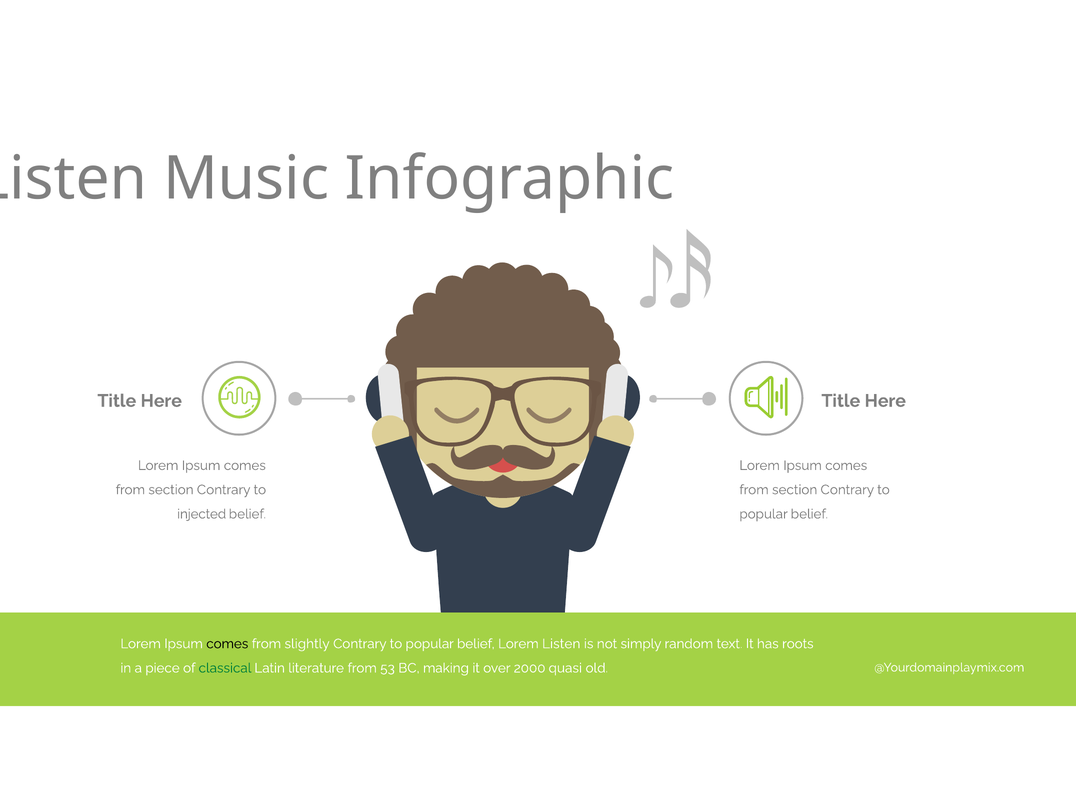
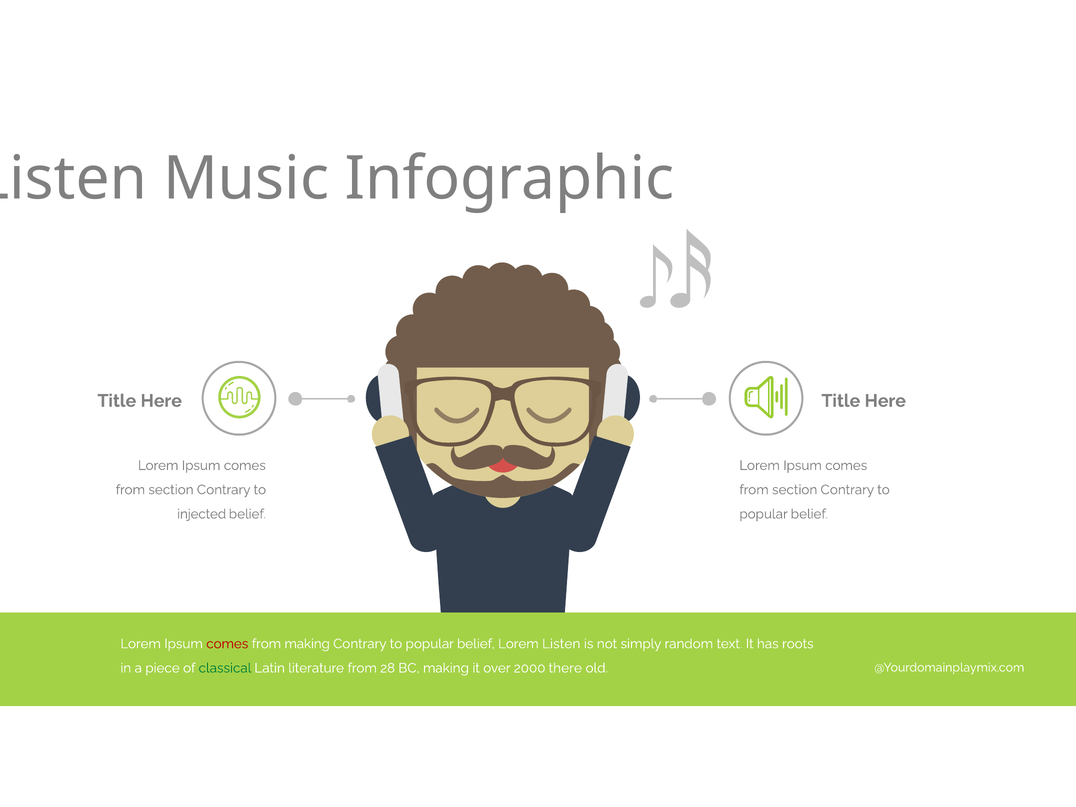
comes at (227, 644) colour: black -> red
from slightly: slightly -> making
53: 53 -> 28
quasi: quasi -> there
